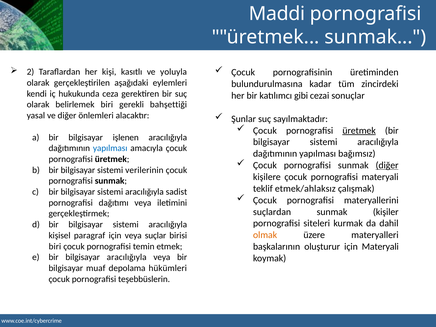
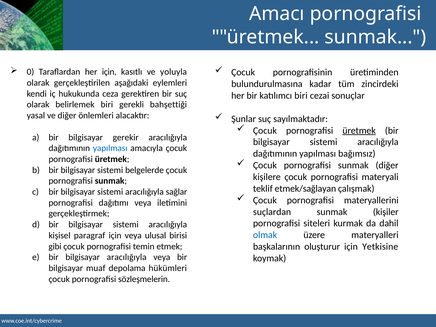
Maddi: Maddi -> Amacı
2: 2 -> 0
her kişi: kişi -> için
katılımcı gibi: gibi -> biri
işlenen: işlenen -> gerekir
diğer at (387, 165) underline: present -> none
verilerinin: verilerinin -> belgelerde
etmek/ahlaksız: etmek/ahlaksız -> etmek/sağlayan
sadist: sadist -> sağlar
olmak colour: orange -> blue
suçlar: suçlar -> ulusal
biri at (55, 246): biri -> gibi
için Materyali: Materyali -> Yetkisine
teşebbüslerin: teşebbüslerin -> sözleşmelerin
